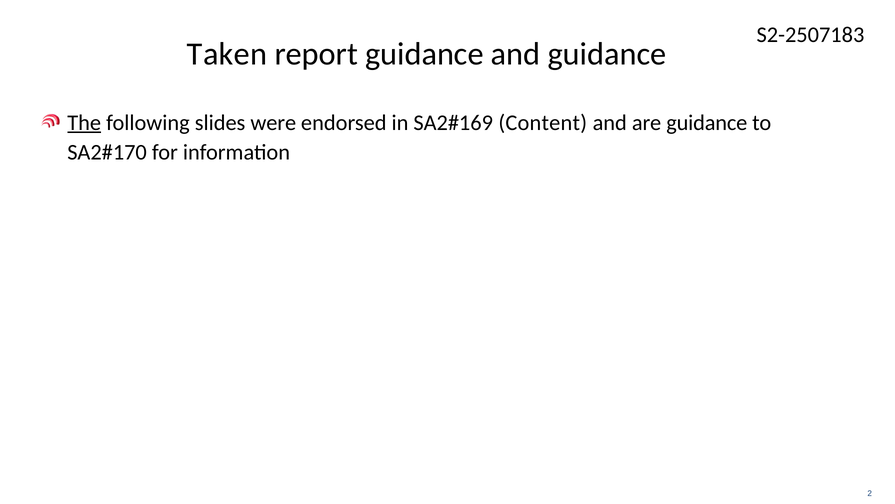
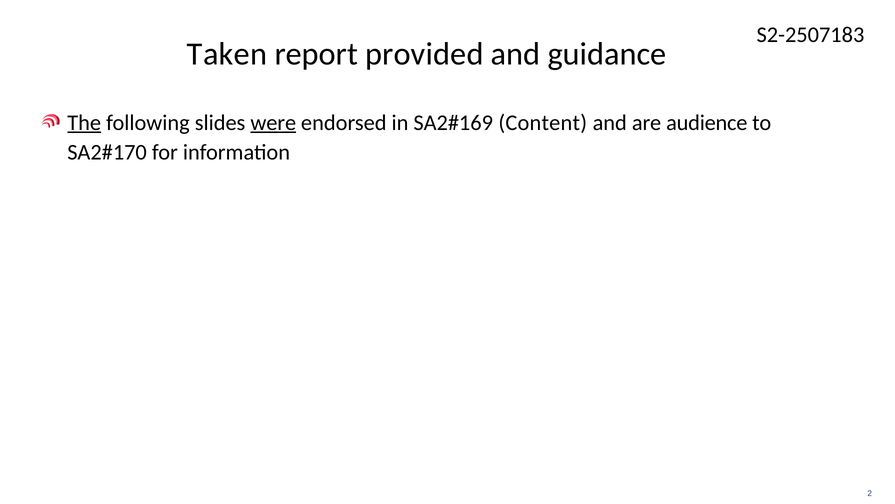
report guidance: guidance -> provided
were underline: none -> present
are guidance: guidance -> audience
